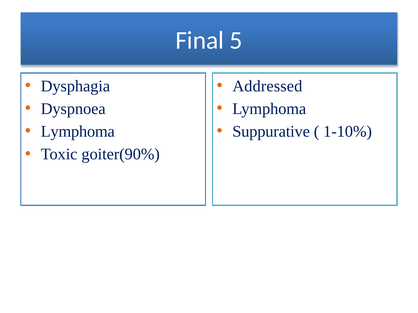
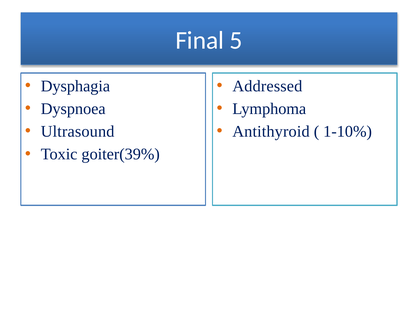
Lymphoma at (78, 132): Lymphoma -> Ultrasound
Suppurative: Suppurative -> Antithyroid
goiter(90%: goiter(90% -> goiter(39%
